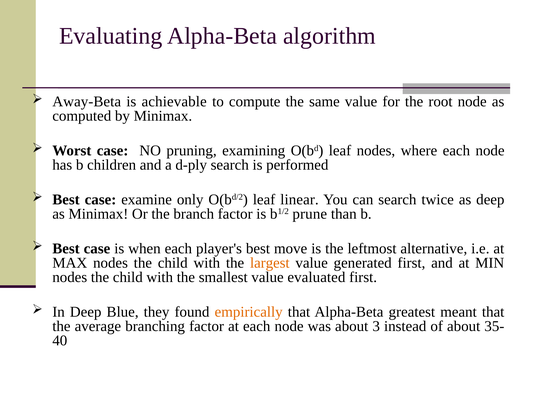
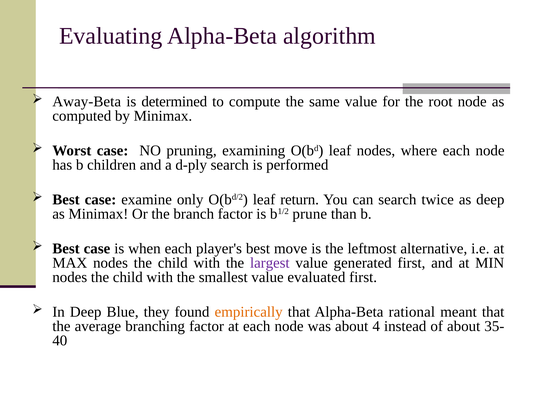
achievable: achievable -> determined
linear: linear -> return
largest colour: orange -> purple
greatest: greatest -> rational
3: 3 -> 4
